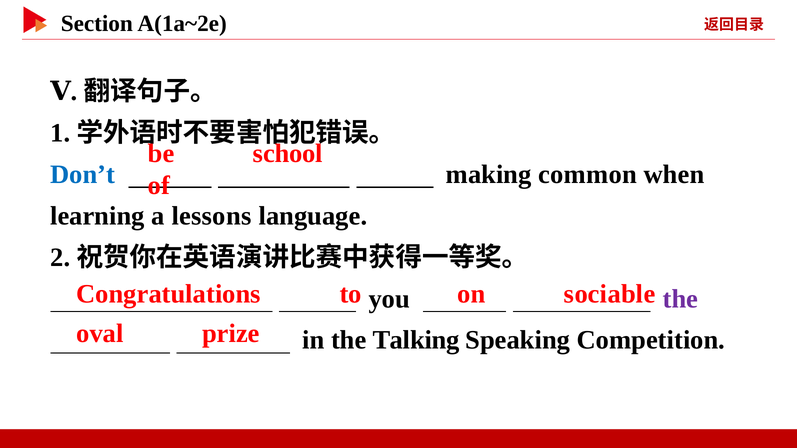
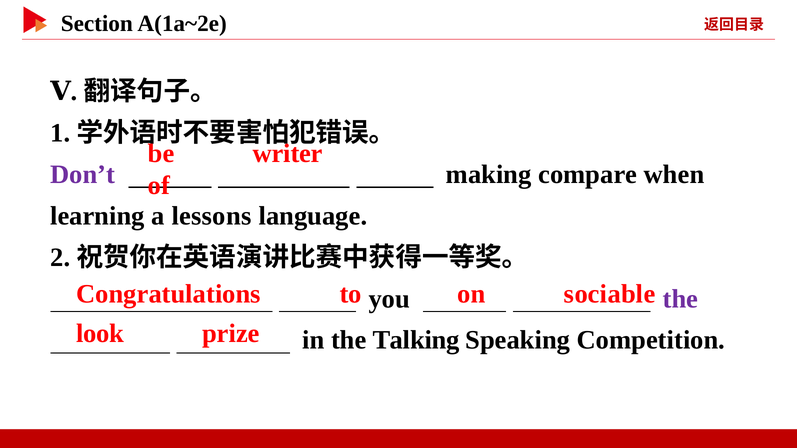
school: school -> writer
Don’t colour: blue -> purple
common: common -> compare
oval: oval -> look
